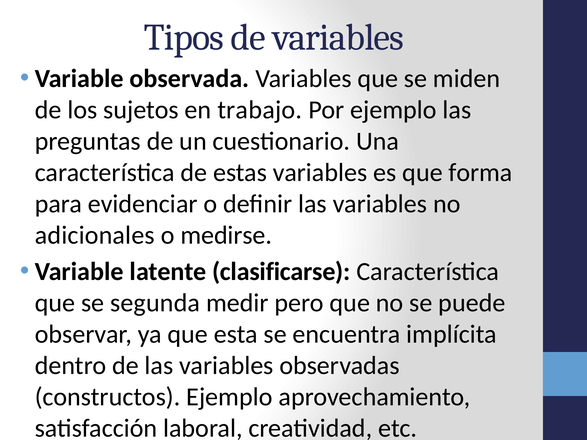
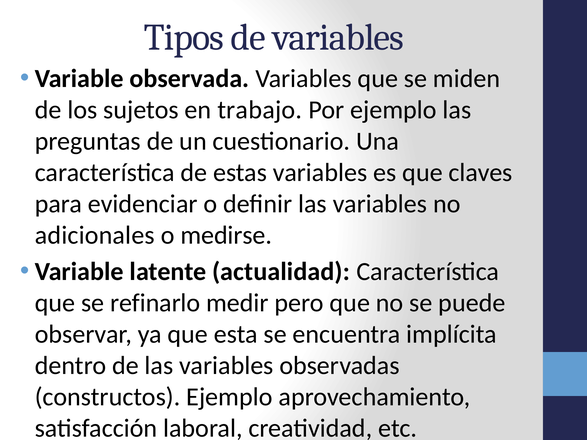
forma: forma -> claves
clasificarse: clasificarse -> actualidad
segunda: segunda -> refinarlo
